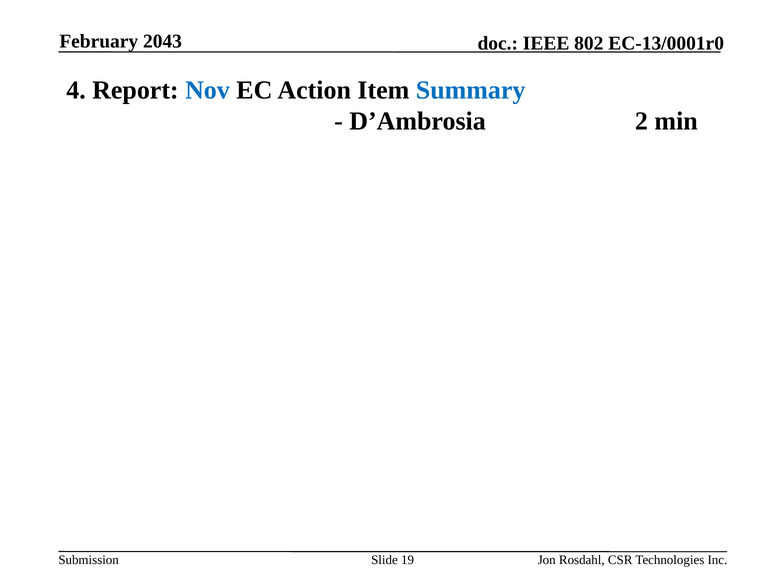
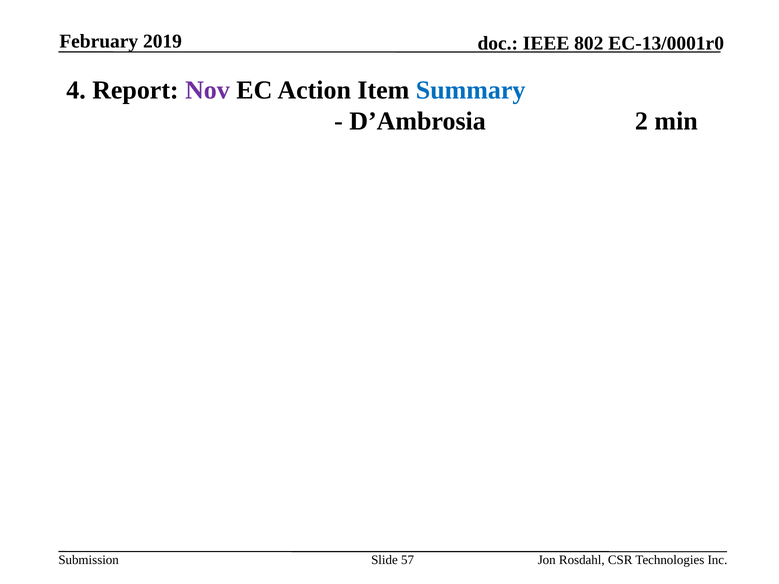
2043: 2043 -> 2019
Nov colour: blue -> purple
19: 19 -> 57
